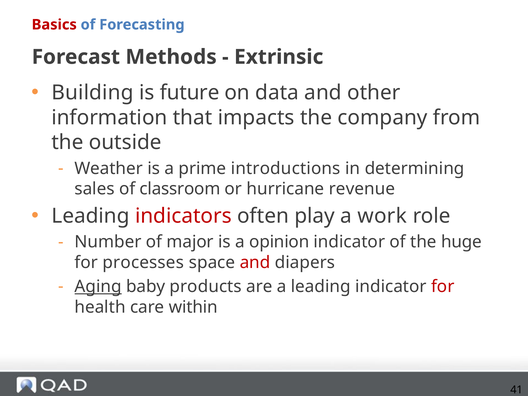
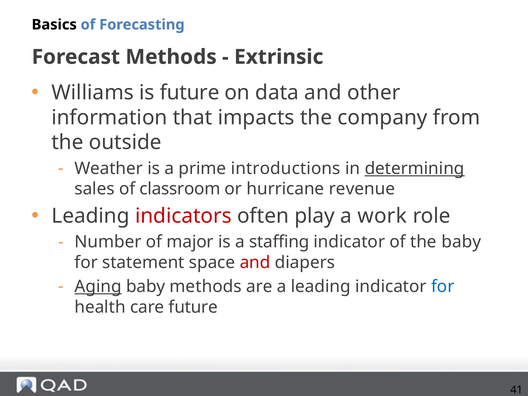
Basics colour: red -> black
Building: Building -> Williams
determining underline: none -> present
opinion: opinion -> staffing
the huge: huge -> baby
processes: processes -> statement
baby products: products -> methods
for at (443, 287) colour: red -> blue
care within: within -> future
